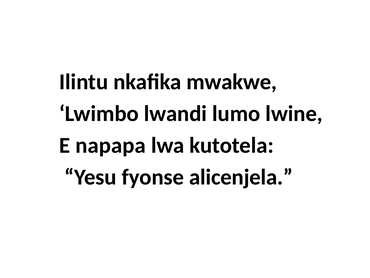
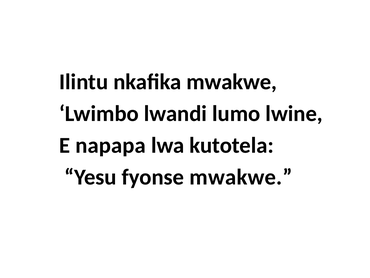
fyonse alicenjela: alicenjela -> mwakwe
